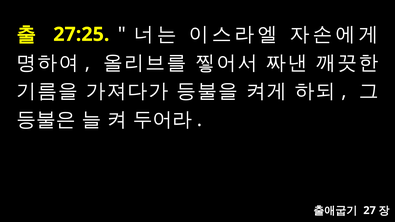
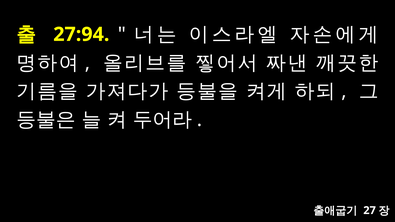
27:25: 27:25 -> 27:94
